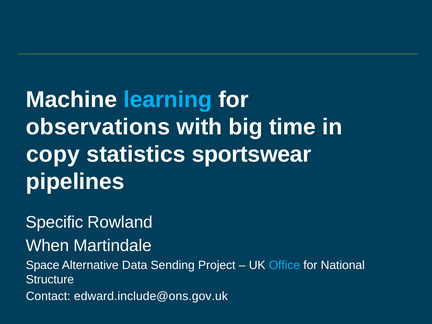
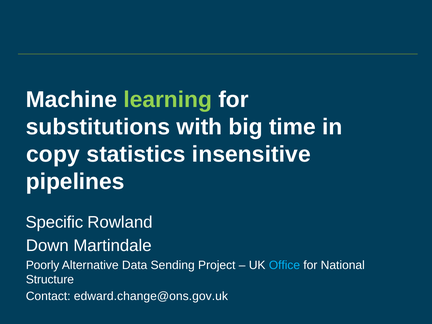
learning colour: light blue -> light green
observations: observations -> substitutions
sportswear: sportswear -> insensitive
When: When -> Down
Space: Space -> Poorly
edward.include@ons.gov.uk: edward.include@ons.gov.uk -> edward.change@ons.gov.uk
